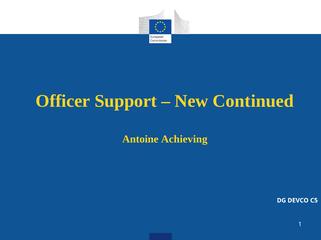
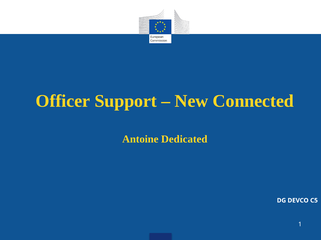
Continued: Continued -> Connected
Achieving: Achieving -> Dedicated
